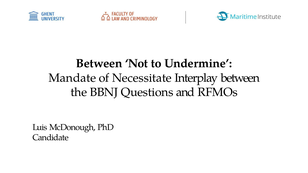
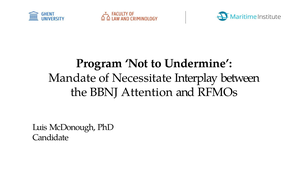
Between at (99, 64): Between -> Program
Questions: Questions -> Attention
